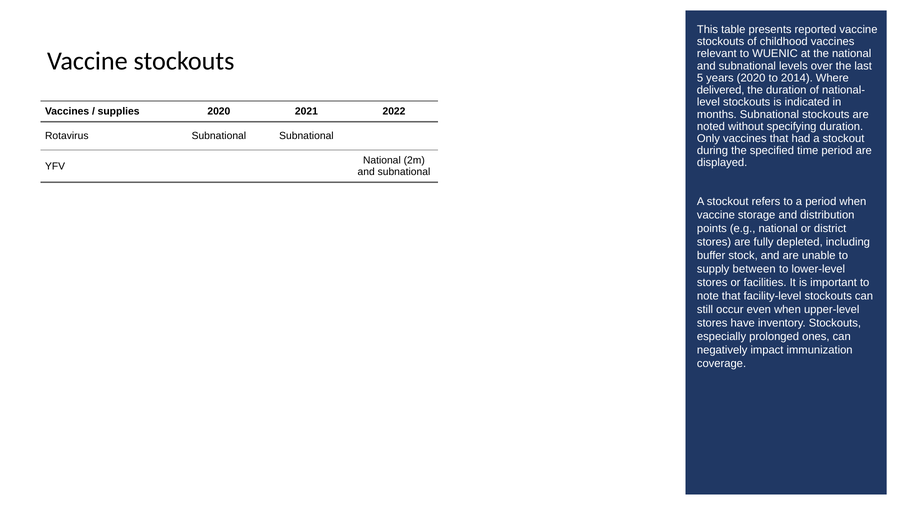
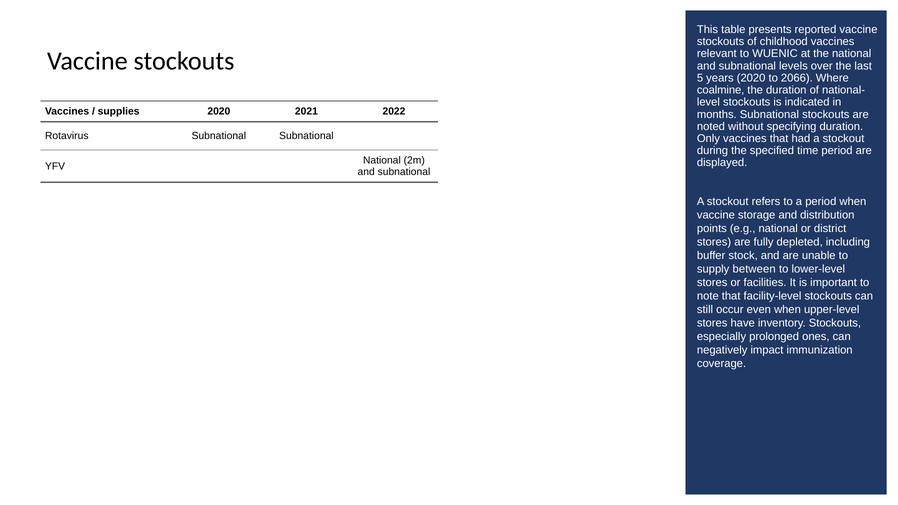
2014: 2014 -> 2066
delivered: delivered -> coalmine
